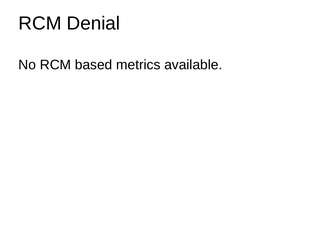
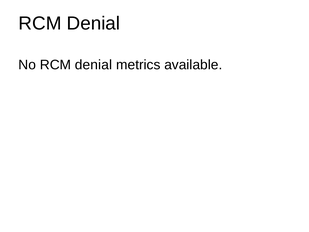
No RCM based: based -> denial
